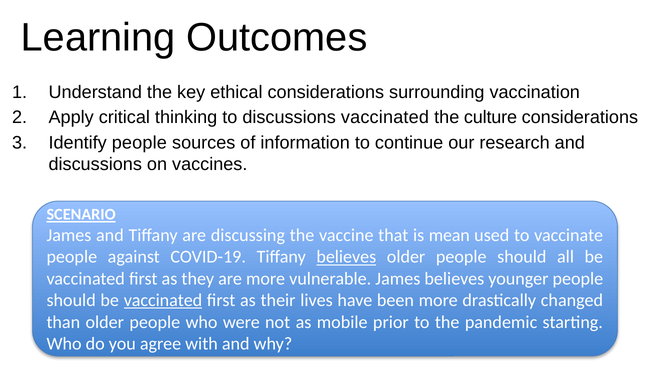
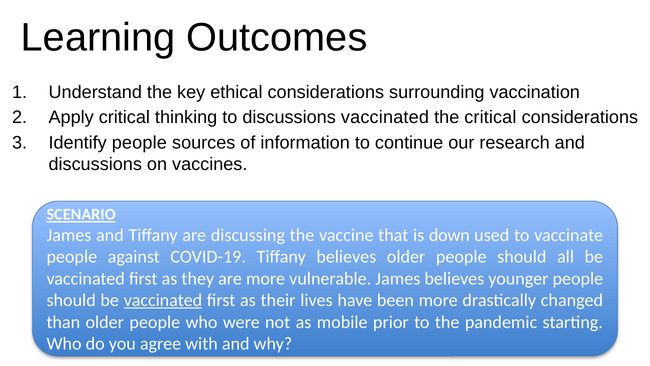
the culture: culture -> critical
mean: mean -> down
believes at (346, 257) underline: present -> none
